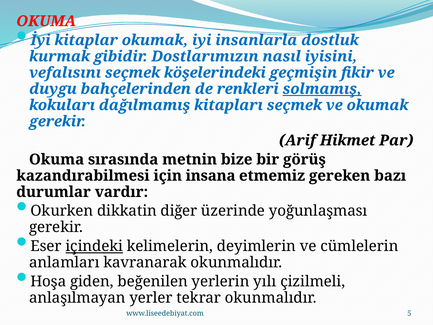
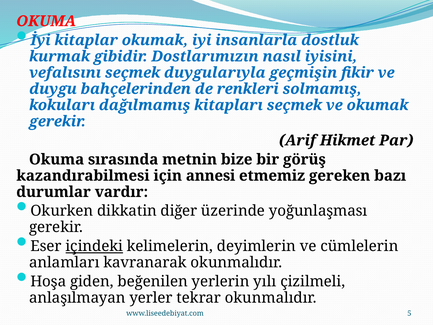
köşelerindeki: köşelerindeki -> duygularıyla
solmamış underline: present -> none
insana: insana -> annesi
